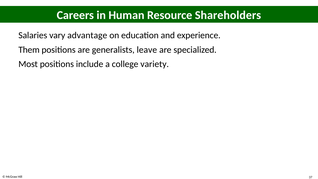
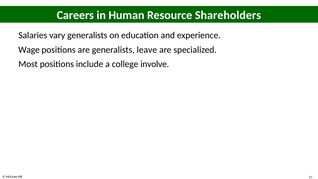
vary advantage: advantage -> generalists
Them: Them -> Wage
variety: variety -> involve
